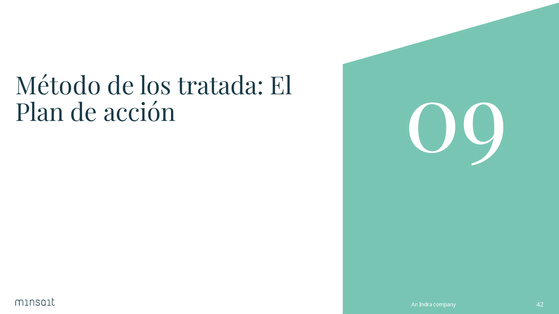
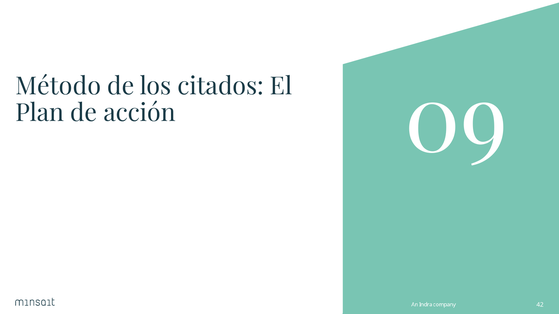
tratada: tratada -> citados
